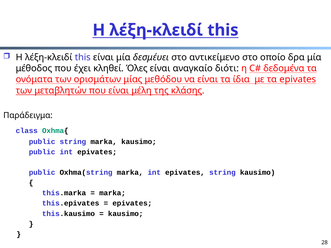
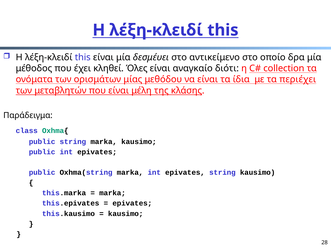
δεδομένα: δεδομένα -> collection
τα epivates: epivates -> περιέχει
